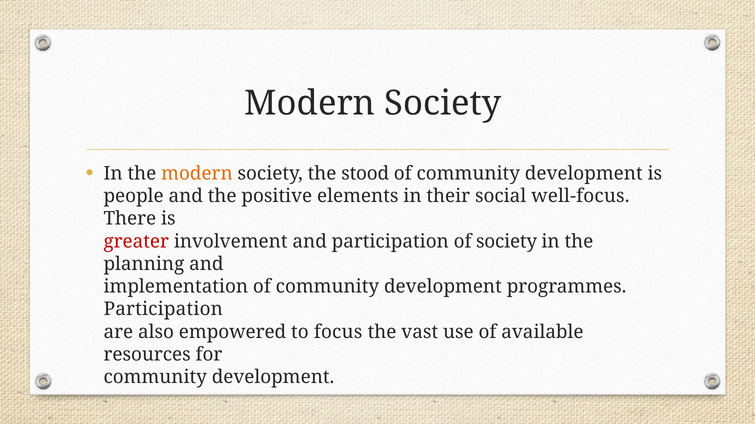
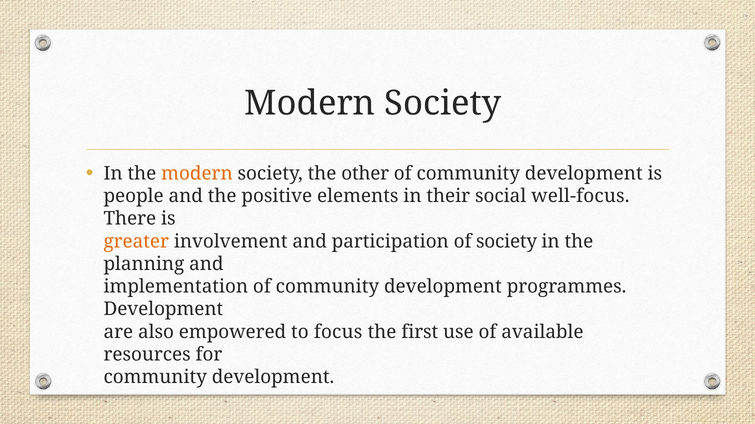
stood: stood -> other
greater colour: red -> orange
Participation at (163, 310): Participation -> Development
vast: vast -> first
